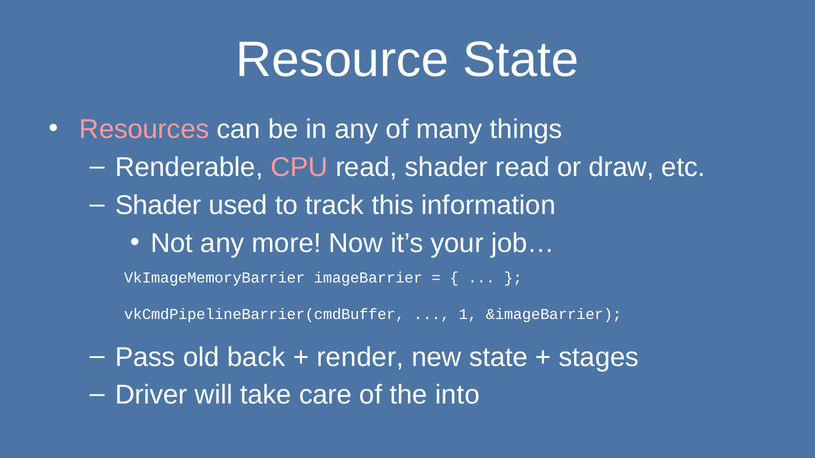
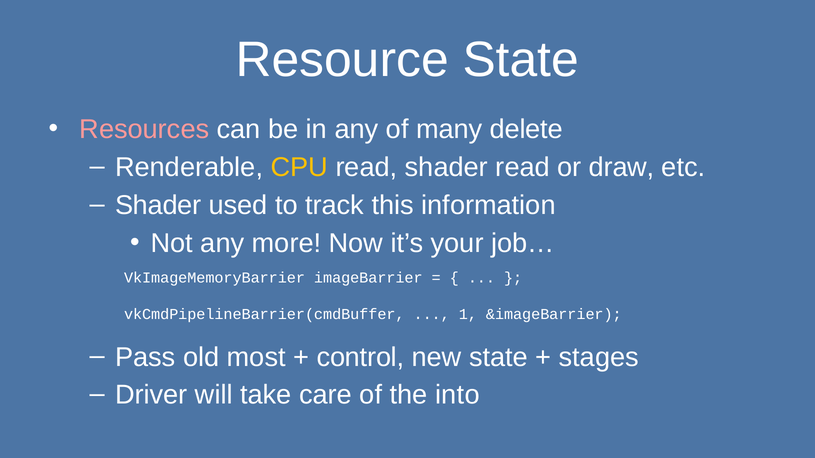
things: things -> delete
CPU colour: pink -> yellow
back: back -> most
render: render -> control
